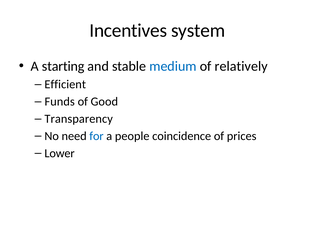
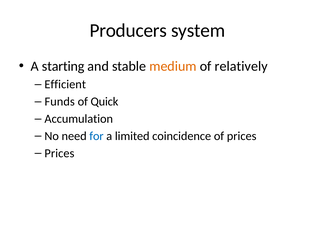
Incentives: Incentives -> Producers
medium colour: blue -> orange
Good: Good -> Quick
Transparency: Transparency -> Accumulation
people: people -> limited
Lower at (60, 153): Lower -> Prices
